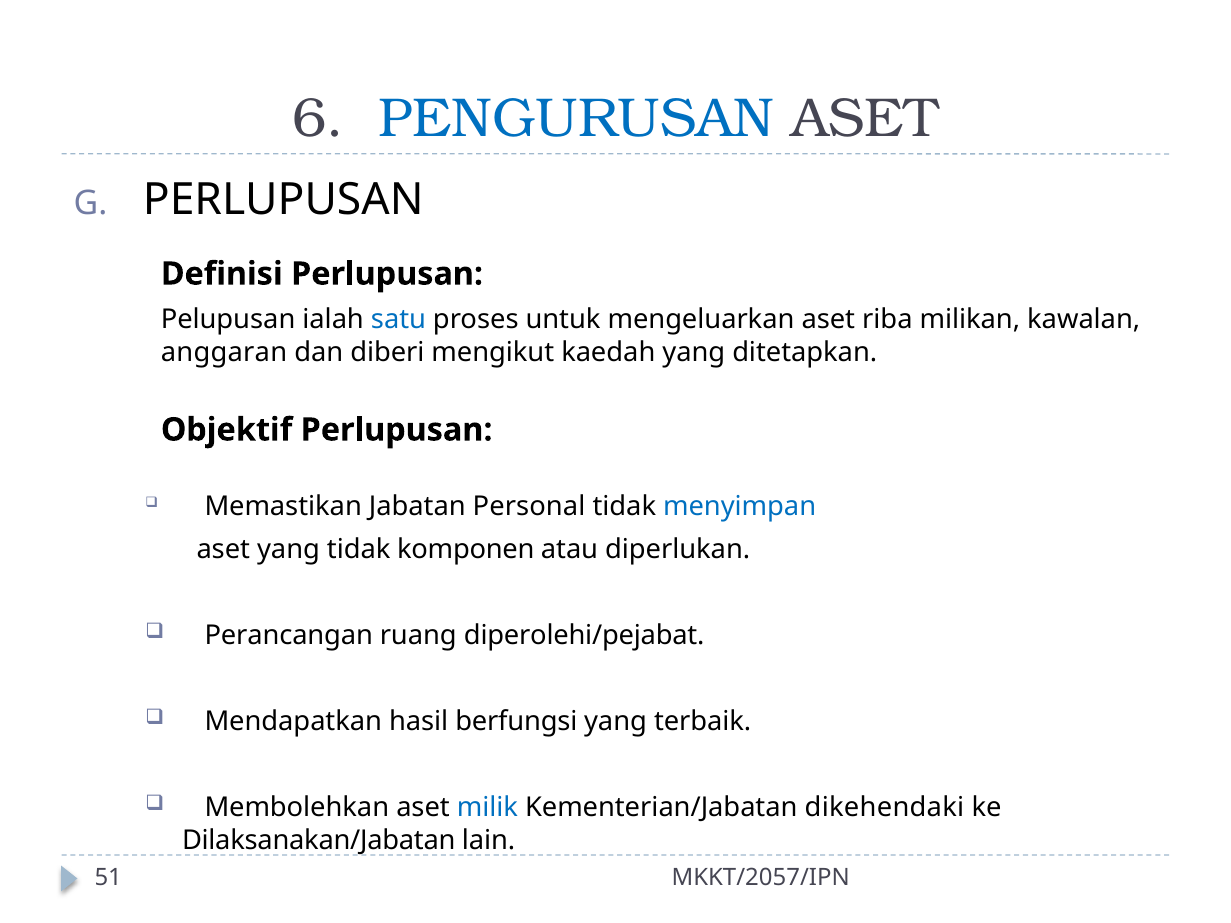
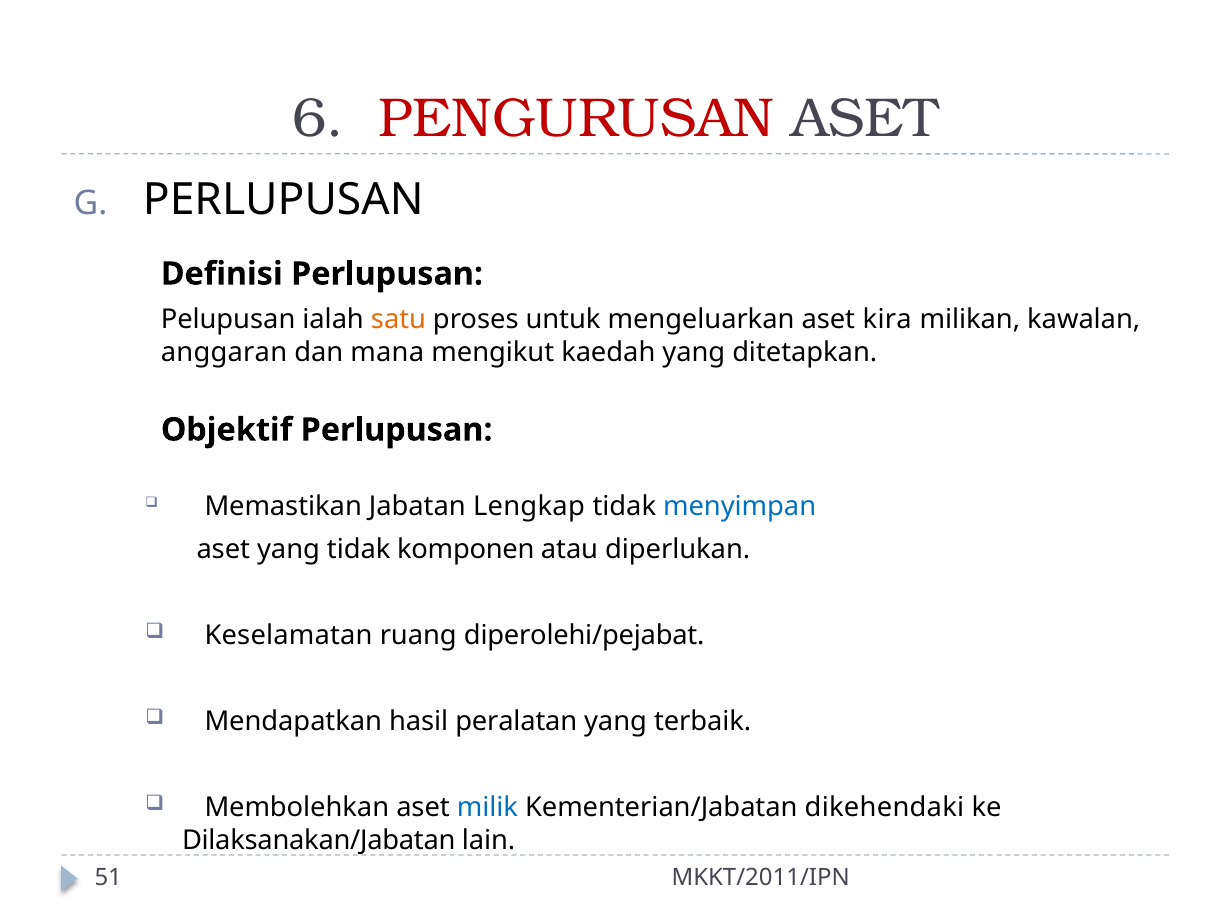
PENGURUSAN colour: blue -> red
satu colour: blue -> orange
riba: riba -> kira
diberi: diberi -> mana
Personal: Personal -> Lengkap
Perancangan: Perancangan -> Keselamatan
berfungsi: berfungsi -> peralatan
MKKT/2057/IPN: MKKT/2057/IPN -> MKKT/2011/IPN
